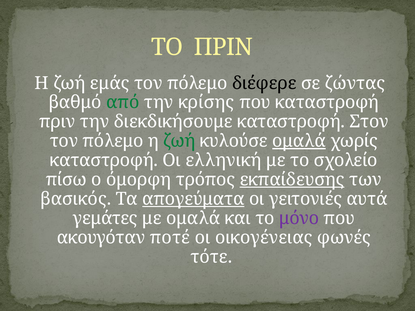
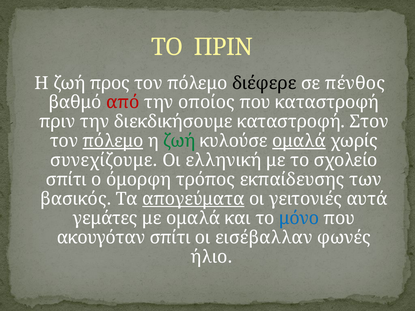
εμάς: εμάς -> προς
ζώντας: ζώντας -> πένθος
από colour: green -> red
κρίσης: κρίσης -> οποίος
πόλεμο at (113, 141) underline: none -> present
καταστροφή at (104, 160): καταστροφή -> συνεχίζουμε
πίσω at (66, 180): πίσω -> σπίτι
εκπαίδευσης underline: present -> none
μόνο colour: purple -> blue
ακουγόταν ποτέ: ποτέ -> σπίτι
οικογένειας: οικογένειας -> εισέβαλλαν
τότε: τότε -> ήλιο
